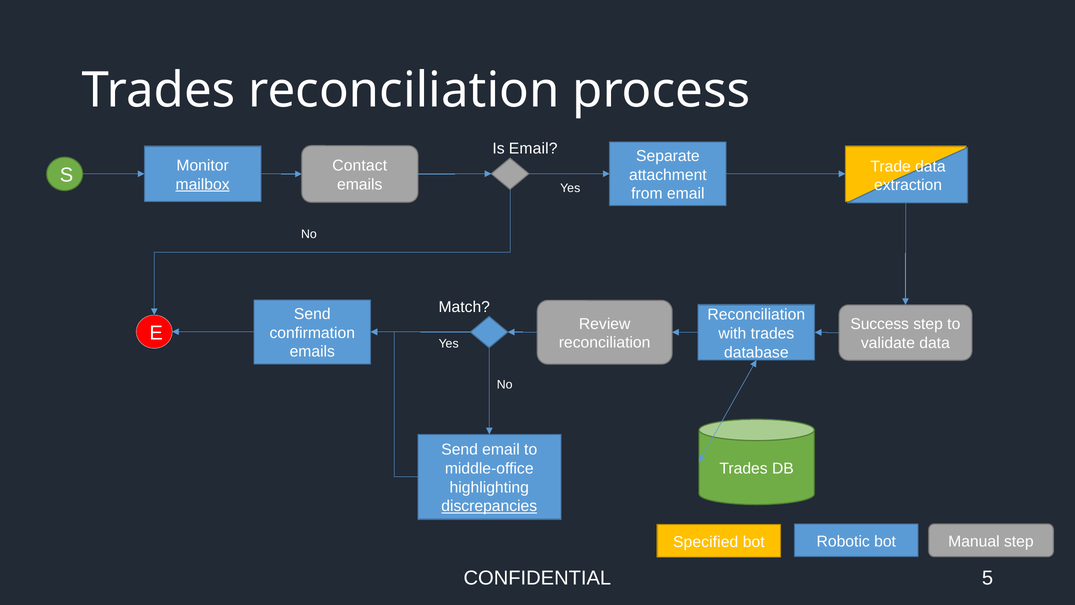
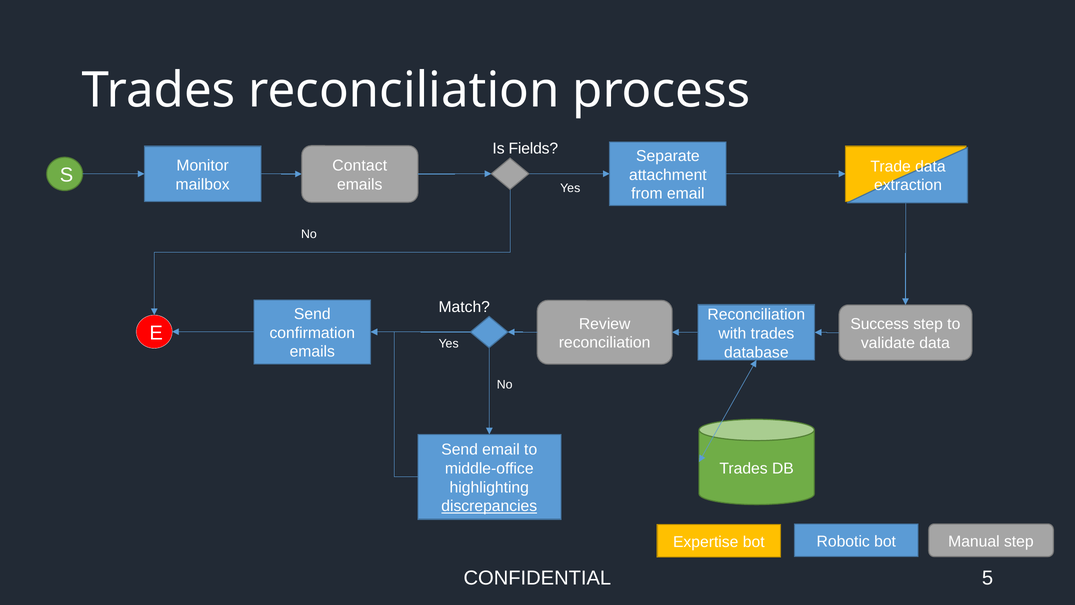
Is Email: Email -> Fields
mailbox underline: present -> none
Specified: Specified -> Expertise
